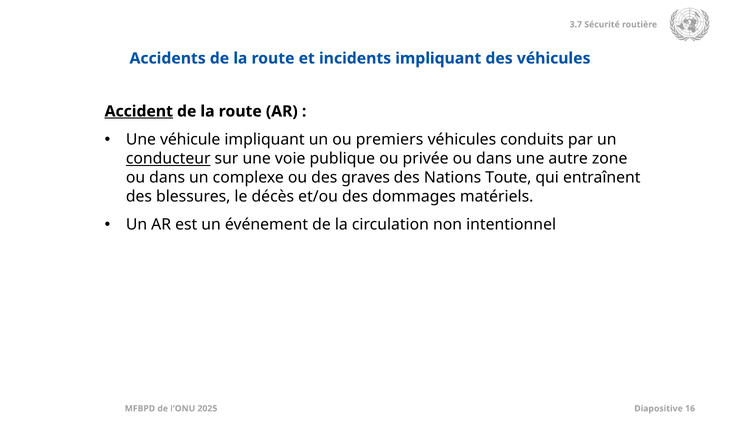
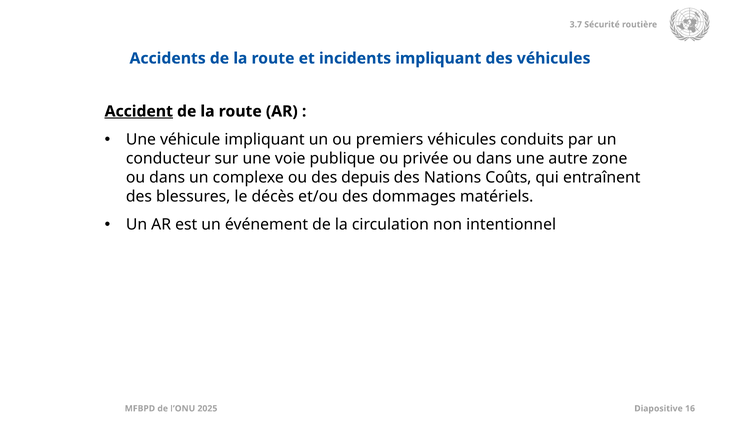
conducteur underline: present -> none
graves: graves -> depuis
Toute: Toute -> Coûts
